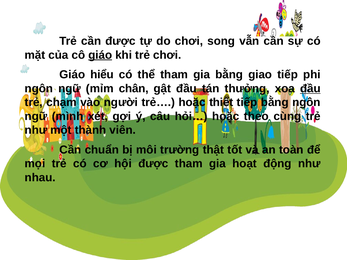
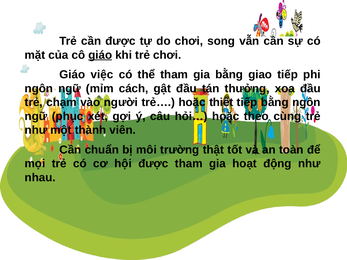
hiểu: hiểu -> việc
chân: chân -> cách
đầu at (310, 89) underline: present -> none
mình: mình -> phục
